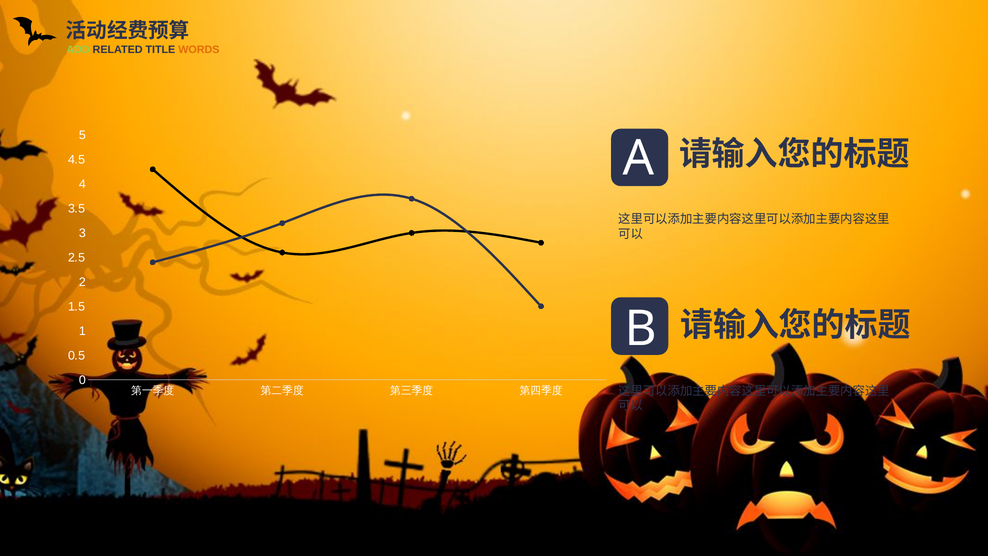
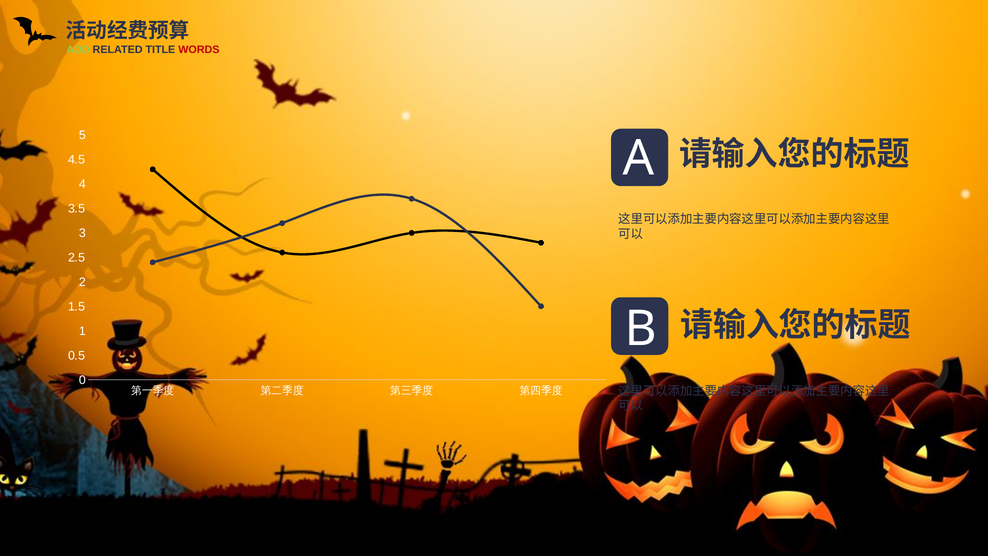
WORDS colour: orange -> red
